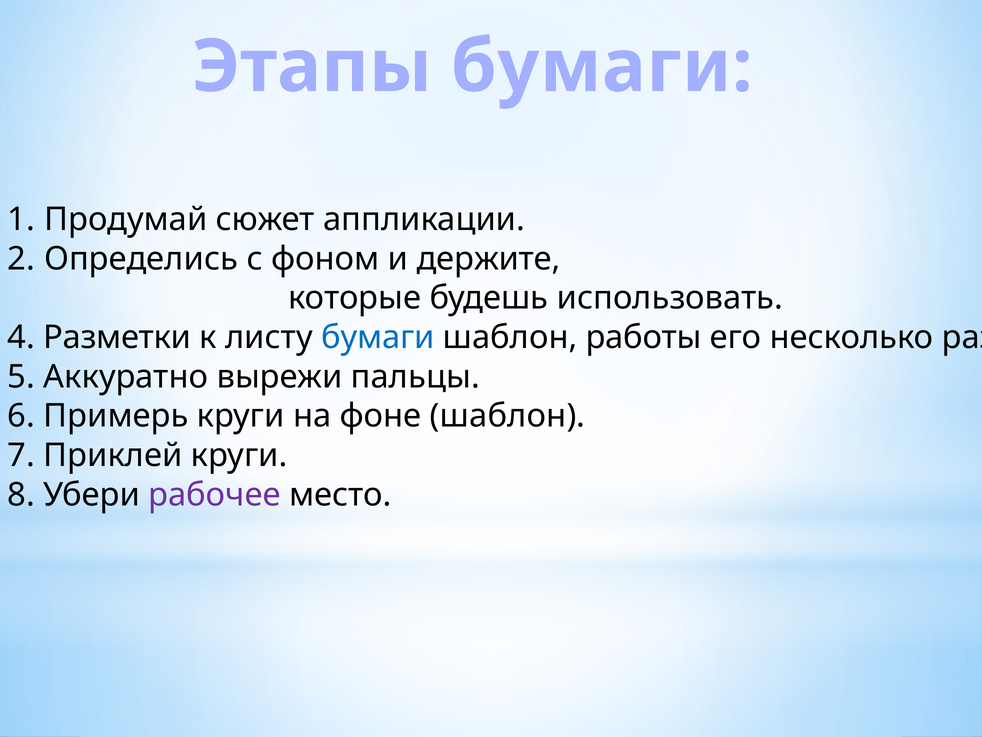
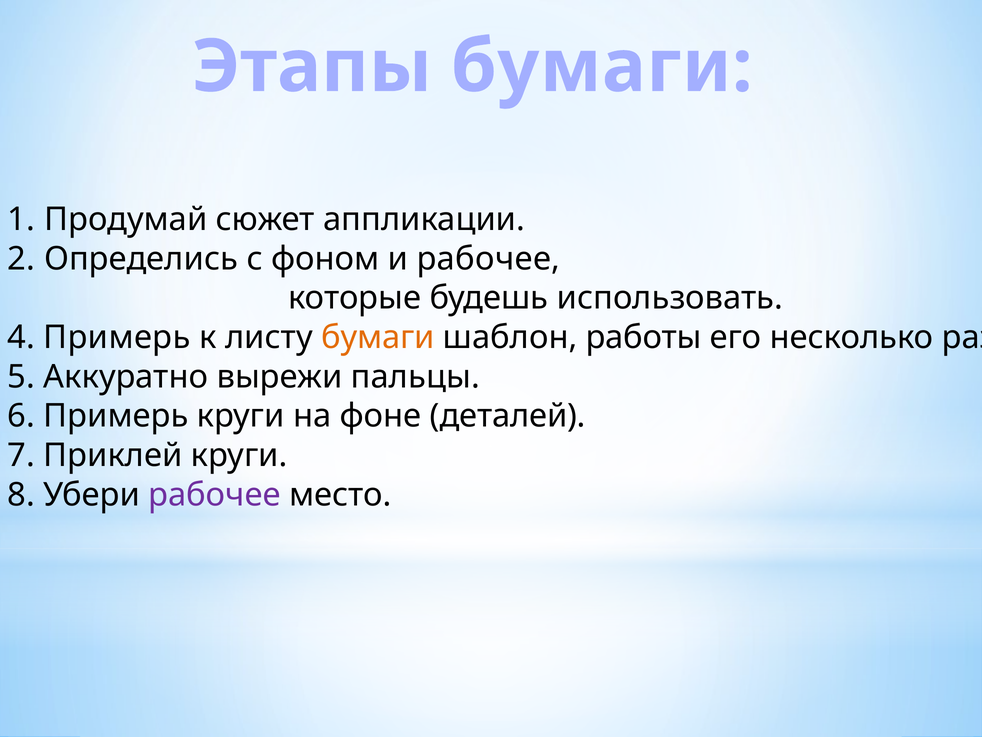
и держите: держите -> рабочее
4 Разметки: Разметки -> Примерь
бумаги at (378, 337) colour: blue -> orange
фоне шаблон: шаблон -> деталей
